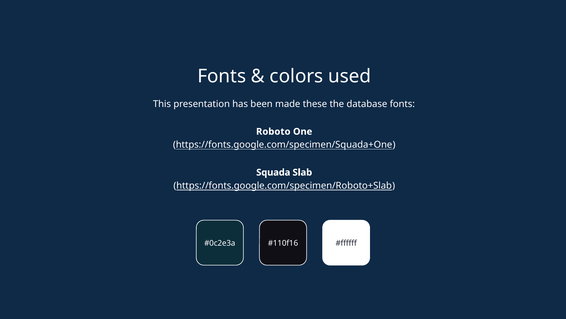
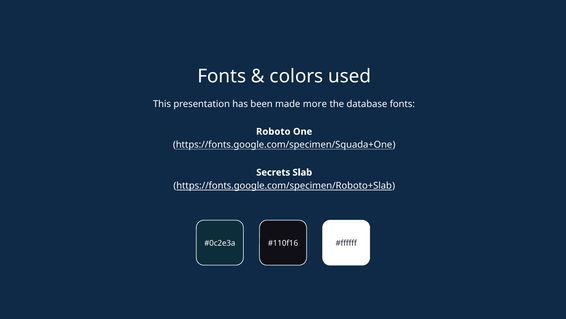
these: these -> more
Squada: Squada -> Secrets
